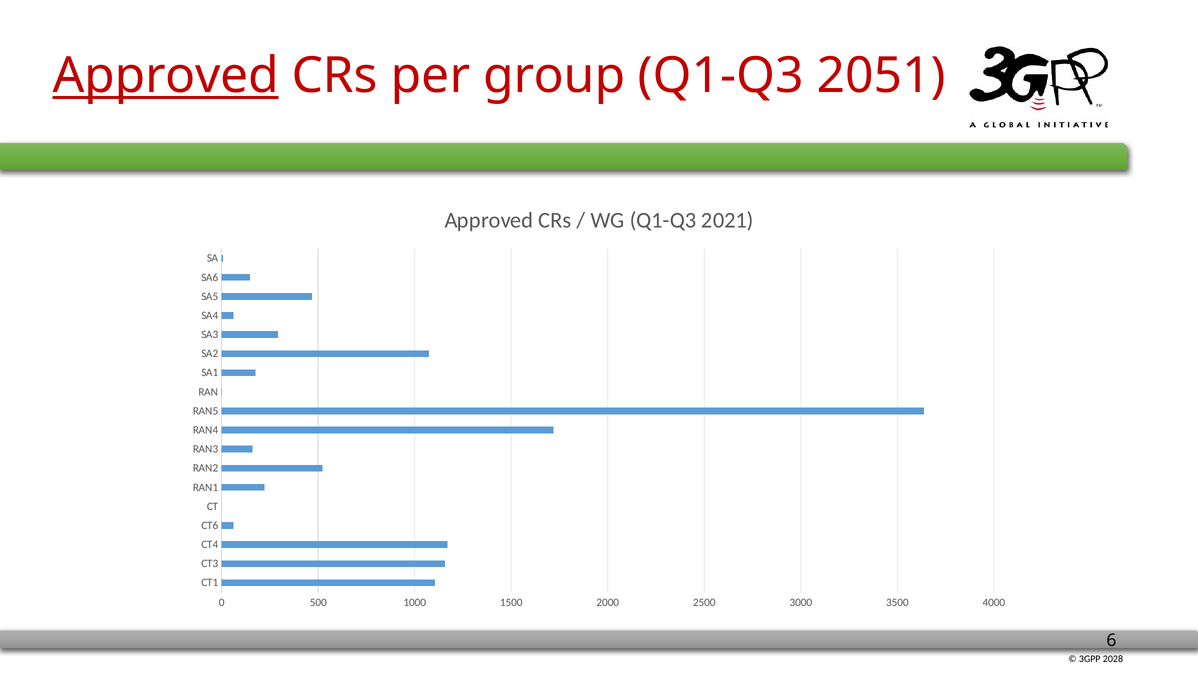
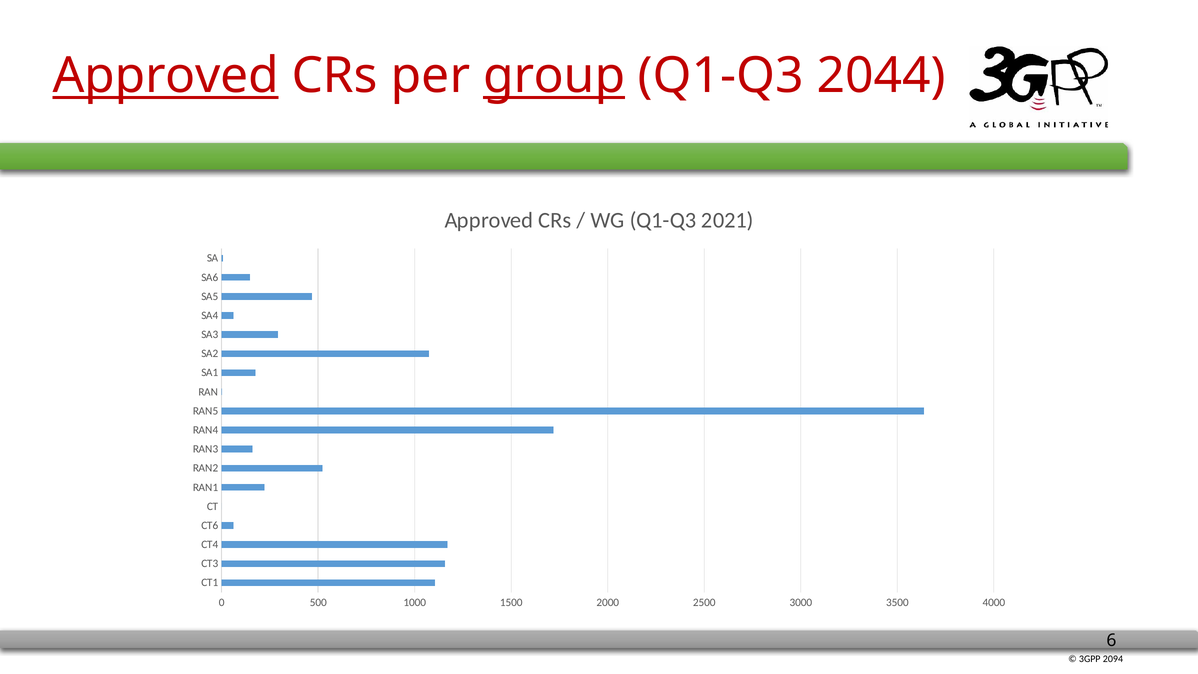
group underline: none -> present
2051: 2051 -> 2044
2028: 2028 -> 2094
